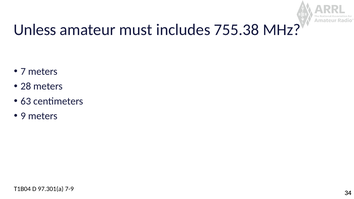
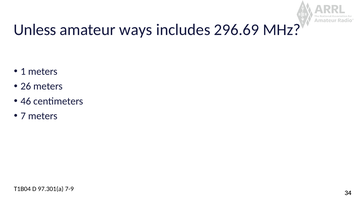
must: must -> ways
755.38: 755.38 -> 296.69
7: 7 -> 1
28: 28 -> 26
63: 63 -> 46
9: 9 -> 7
